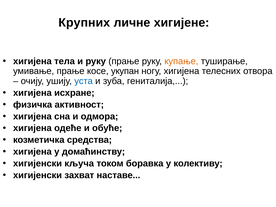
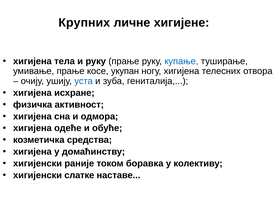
купање colour: orange -> blue
кључа: кључа -> раније
захват: захват -> слатке
